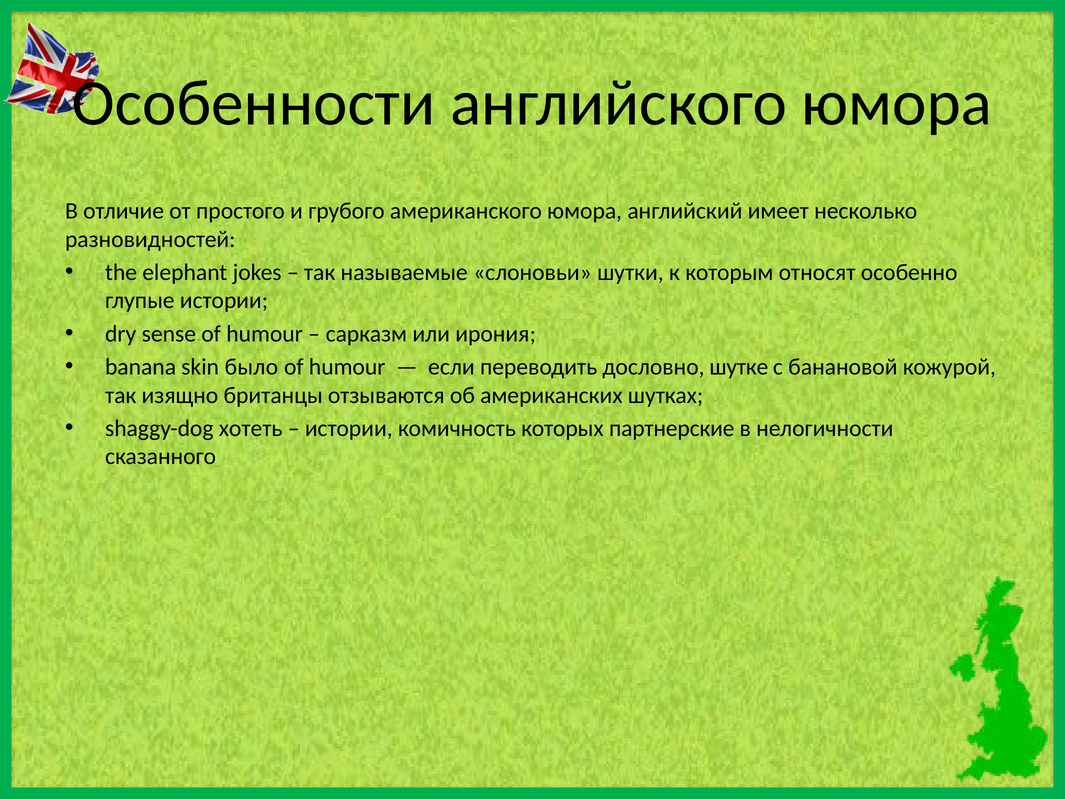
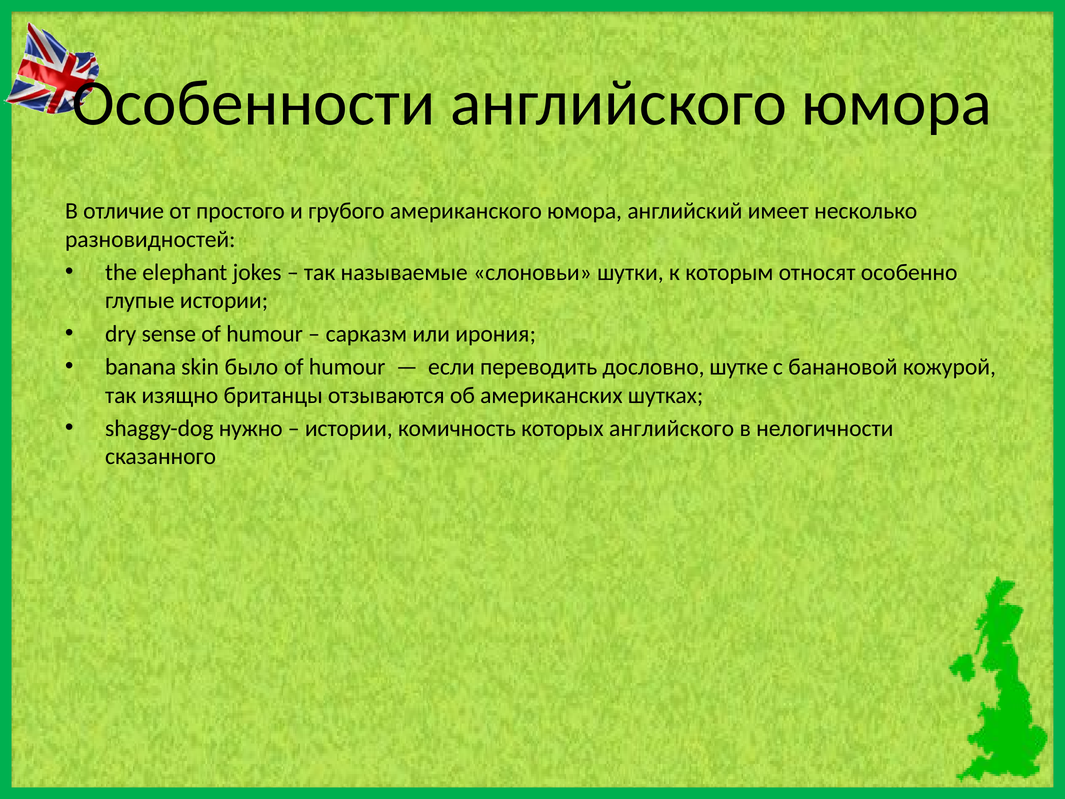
хотеть: хотеть -> нужно
которых партнерские: партнерские -> английского
